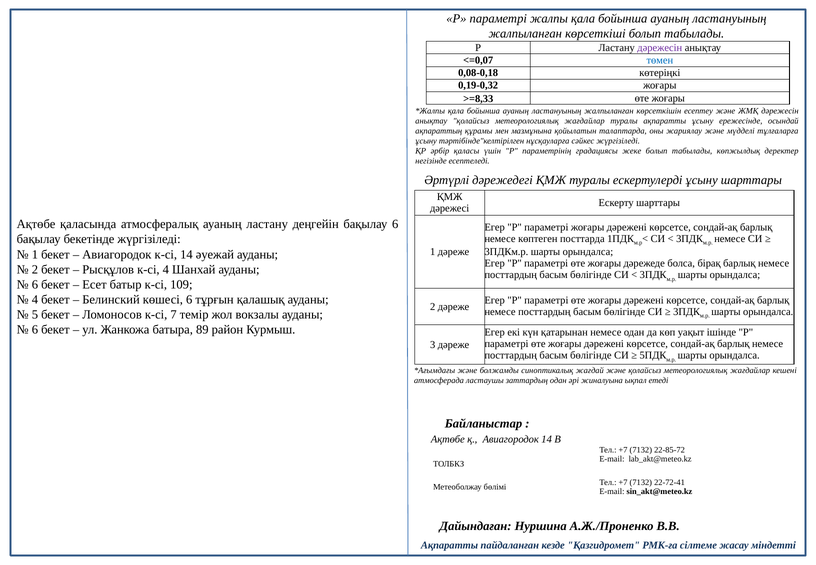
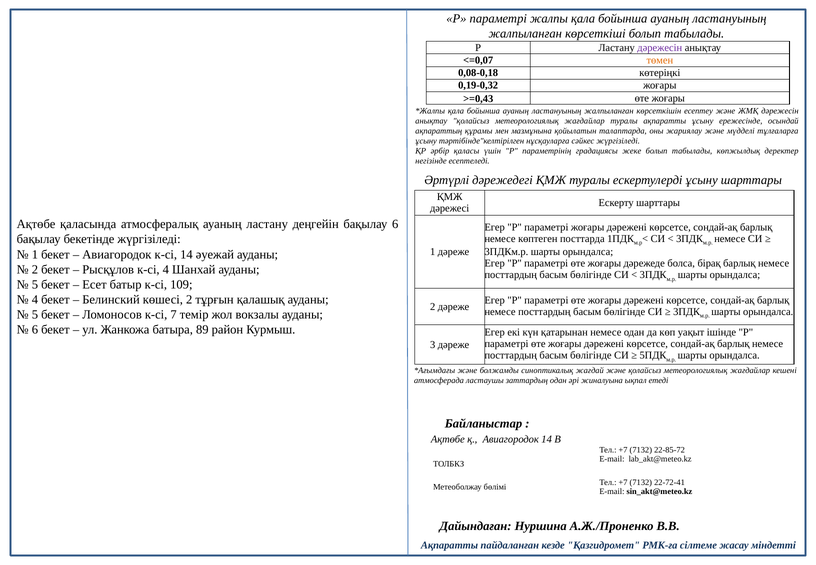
төмен colour: blue -> orange
>=8,33: >=8,33 -> >=0,43
6 at (35, 284): 6 -> 5
көшесі 6: 6 -> 2
